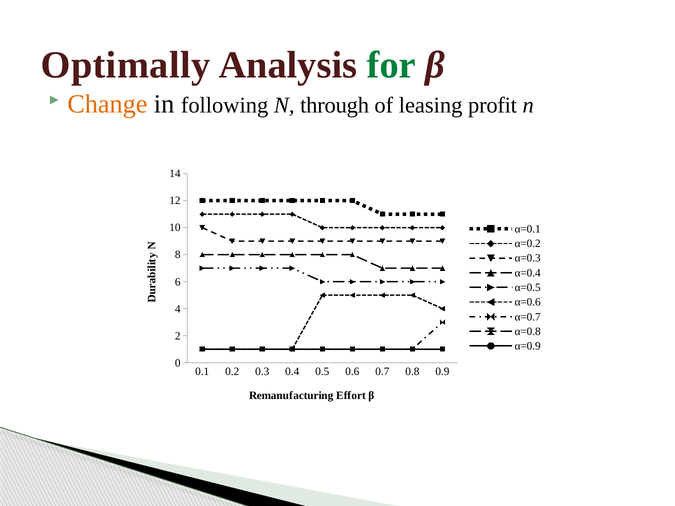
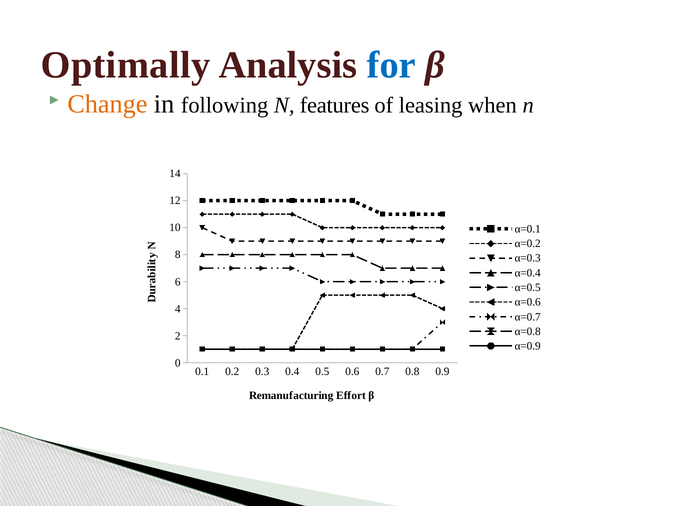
for colour: green -> blue
through: through -> features
profit: profit -> when
